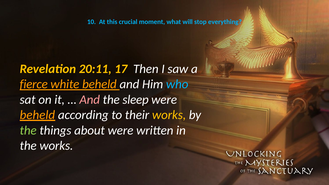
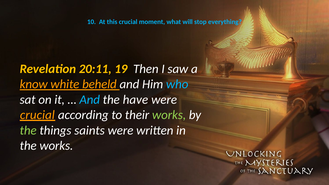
17: 17 -> 19
fierce: fierce -> know
And at (90, 100) colour: pink -> light blue
sleep: sleep -> have
beheld at (37, 115): beheld -> crucial
works at (169, 115) colour: yellow -> light green
about: about -> saints
